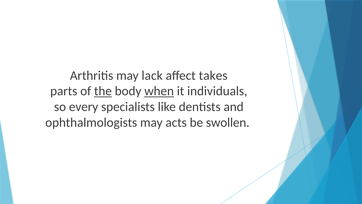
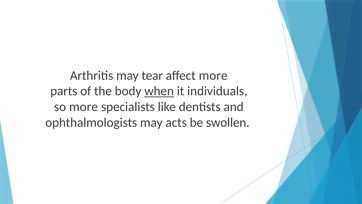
lack: lack -> tear
affect takes: takes -> more
the underline: present -> none
so every: every -> more
